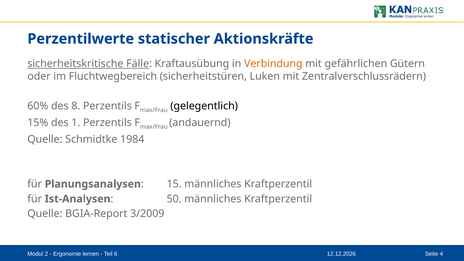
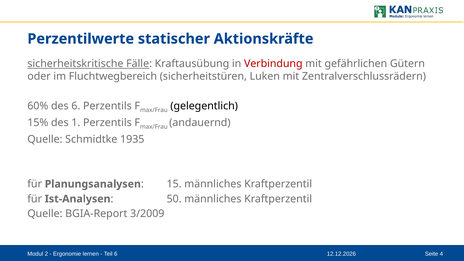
Verbindung colour: orange -> red
des 8: 8 -> 6
1984: 1984 -> 1935
